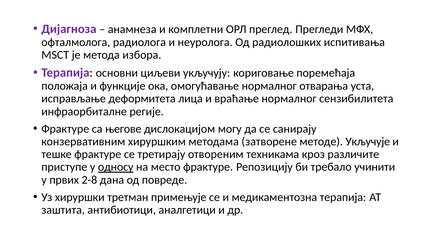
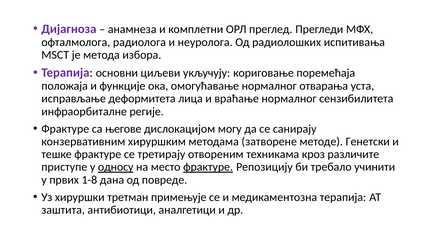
Укључује: Укључује -> Генетски
фрактуре at (208, 167) underline: none -> present
2-8: 2-8 -> 1-8
